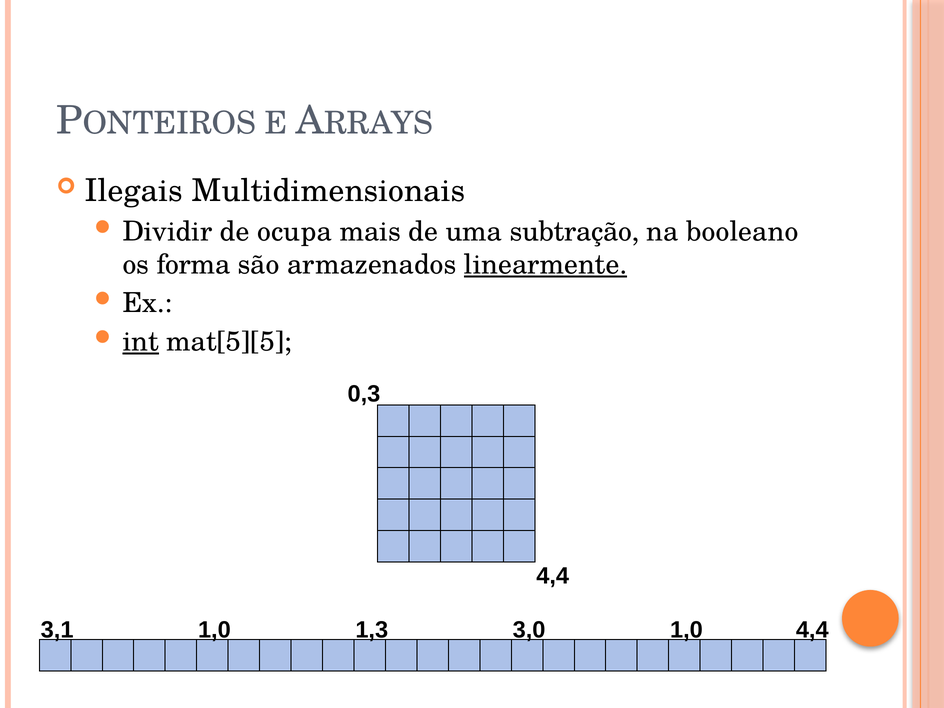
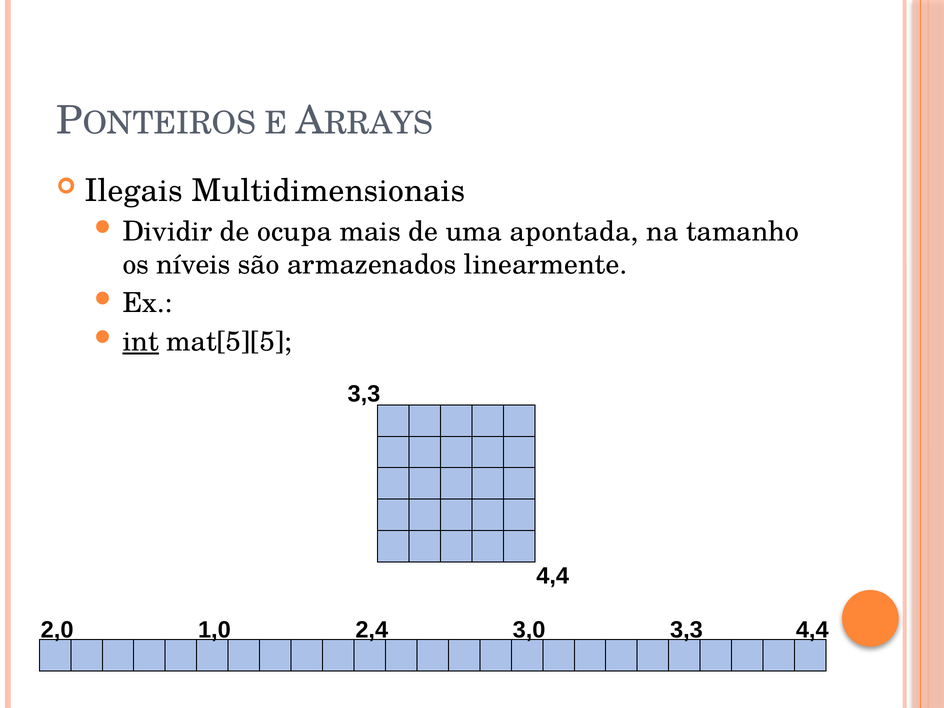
subtração: subtração -> apontada
booleano: booleano -> tamanho
forma: forma -> níveis
linearmente underline: present -> none
0,3 at (364, 394): 0,3 -> 3,3
3,1: 3,1 -> 2,0
1,3: 1,3 -> 2,4
3,0 1,0: 1,0 -> 3,3
